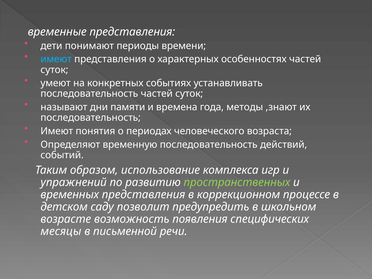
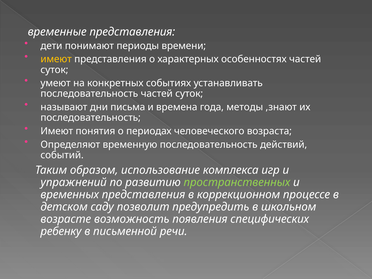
имеют at (56, 59) colour: light blue -> yellow
памяти: памяти -> письма
месяцы: месяцы -> ребенку
